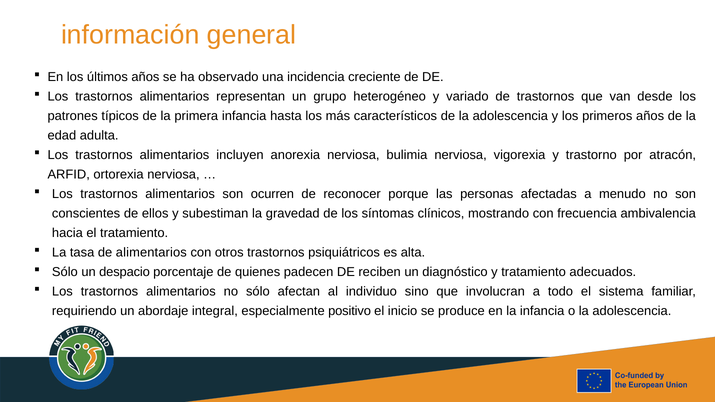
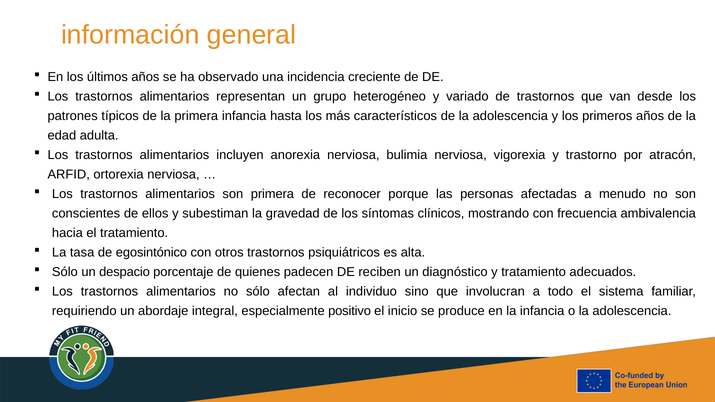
son ocurren: ocurren -> primera
de alimentarios: alimentarios -> egosintónico
